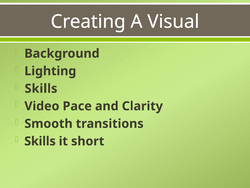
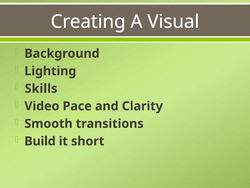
Skills at (40, 141): Skills -> Build
